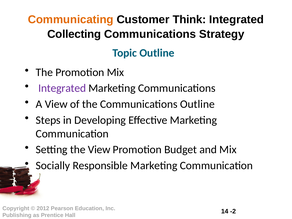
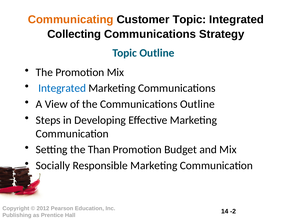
Customer Think: Think -> Topic
Integrated at (62, 88) colour: purple -> blue
the View: View -> Than
